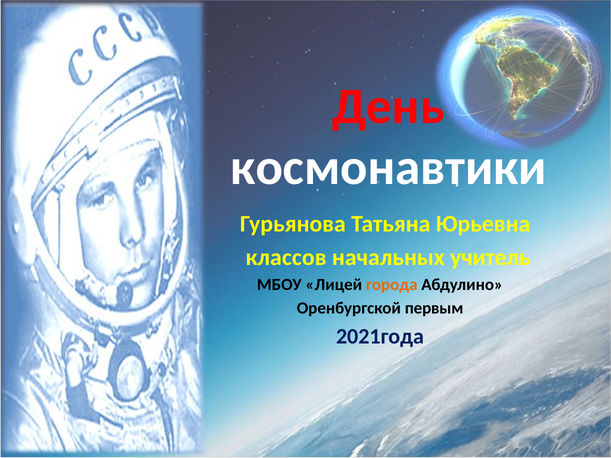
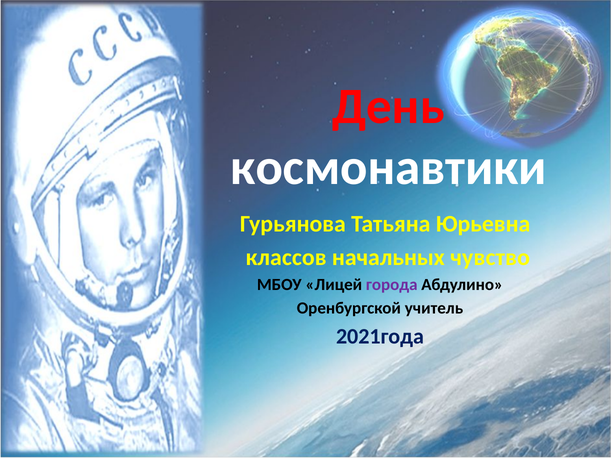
учитель: учитель -> чувство
города colour: orange -> purple
первым: первым -> учитель
